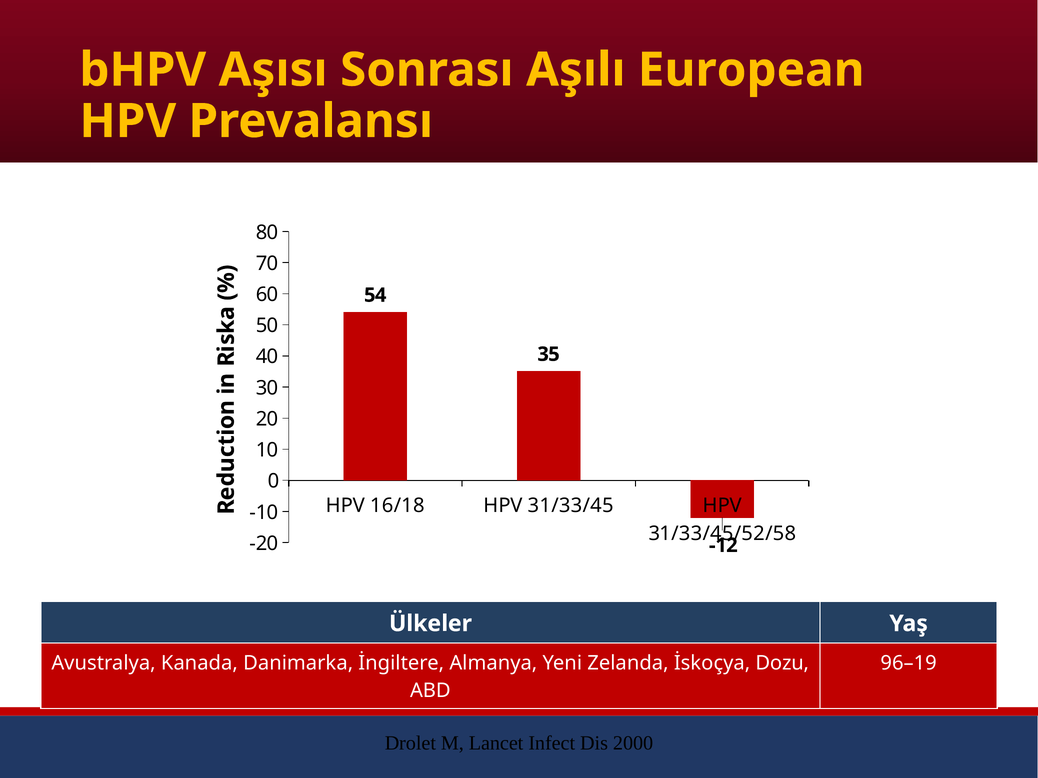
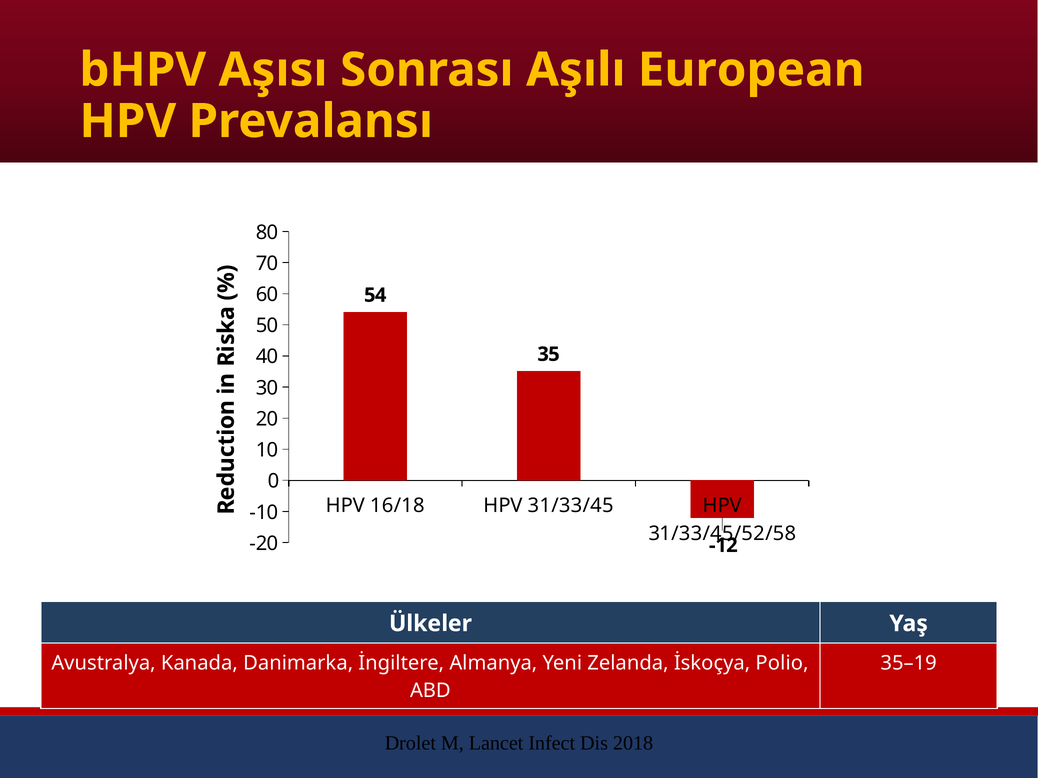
Dozu: Dozu -> Polio
96–19: 96–19 -> 35–19
2000: 2000 -> 2018
